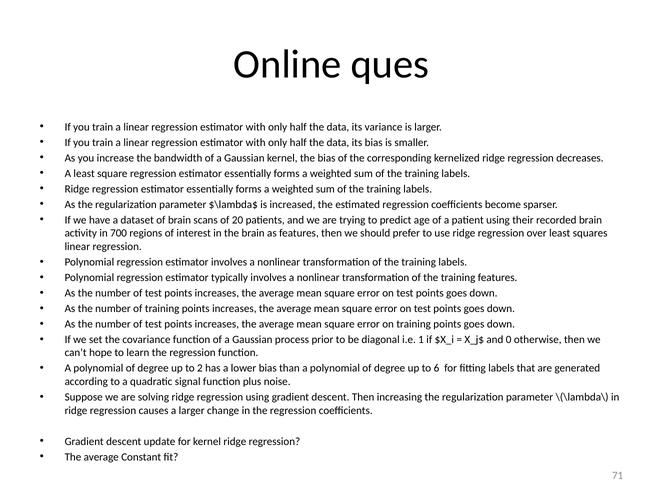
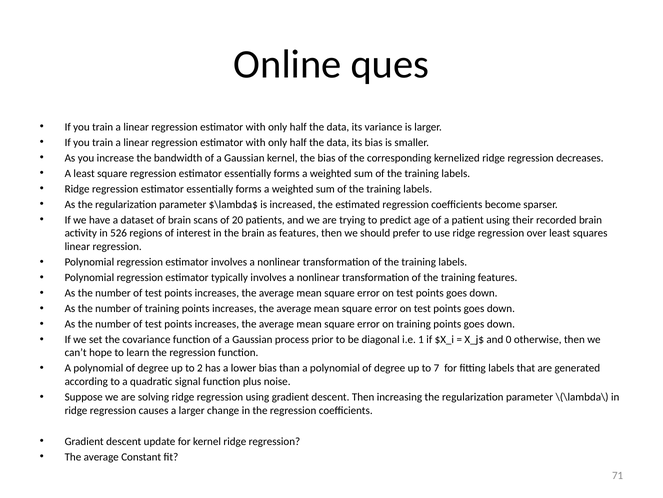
700: 700 -> 526
6: 6 -> 7
